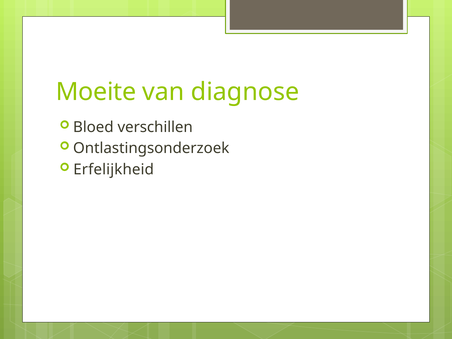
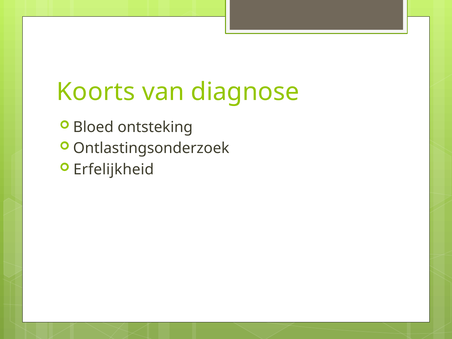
Moeite: Moeite -> Koorts
verschillen: verschillen -> ontsteking
